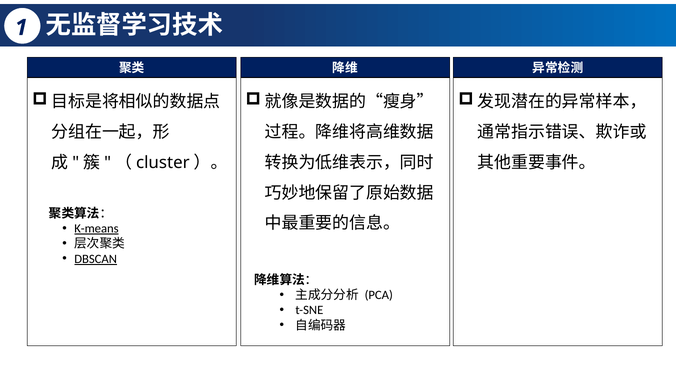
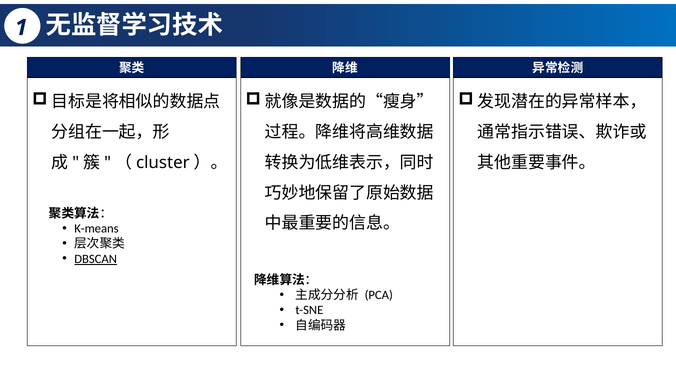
K-means underline: present -> none
